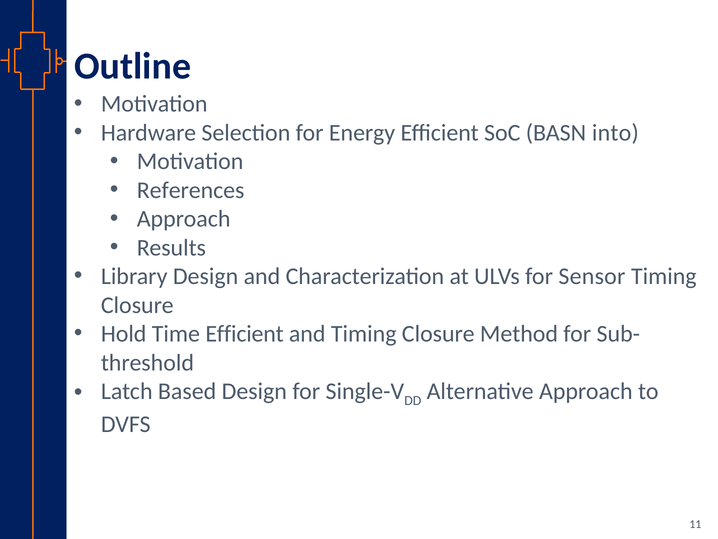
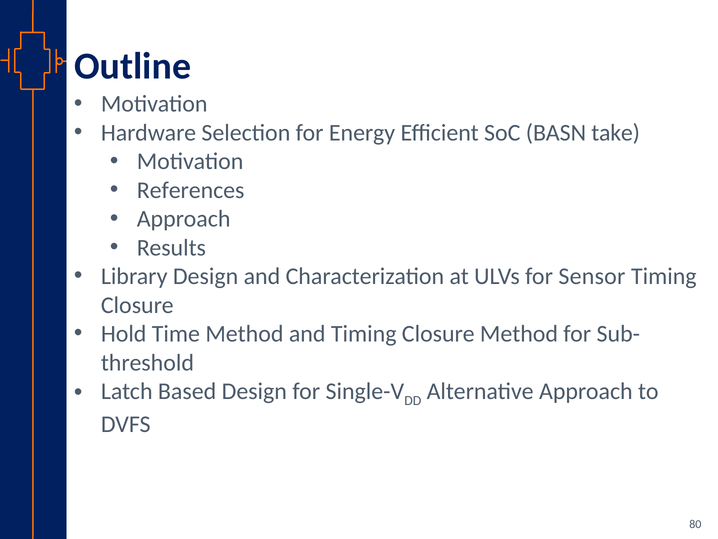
into: into -> take
Time Efficient: Efficient -> Method
11: 11 -> 80
